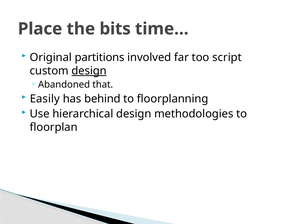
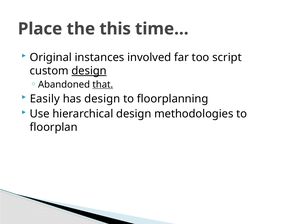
bits: bits -> this
partitions: partitions -> instances
that underline: none -> present
has behind: behind -> design
